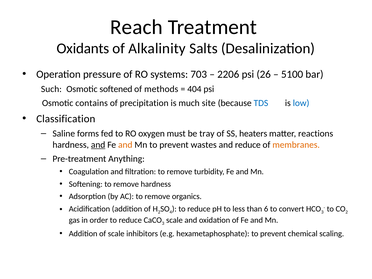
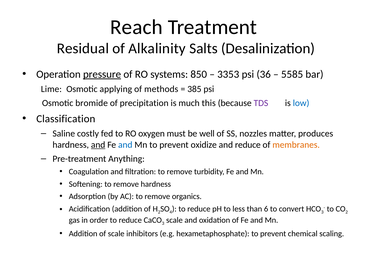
Oxidants: Oxidants -> Residual
pressure underline: none -> present
703: 703 -> 850
2206: 2206 -> 3353
26: 26 -> 36
5100: 5100 -> 5585
Such: Such -> Lime
softened: softened -> applying
404: 404 -> 385
contains: contains -> bromide
site: site -> this
TDS colour: blue -> purple
forms: forms -> costly
tray: tray -> well
heaters: heaters -> nozzles
reactions: reactions -> produces
and at (125, 145) colour: orange -> blue
wastes: wastes -> oxidize
